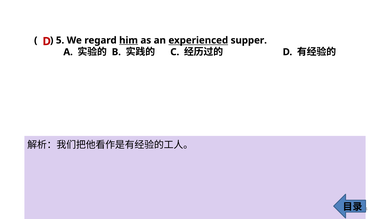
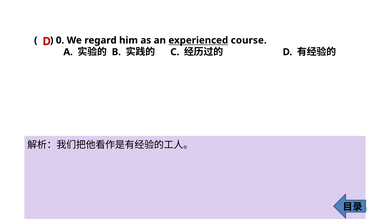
5: 5 -> 0
him underline: present -> none
supper: supper -> course
